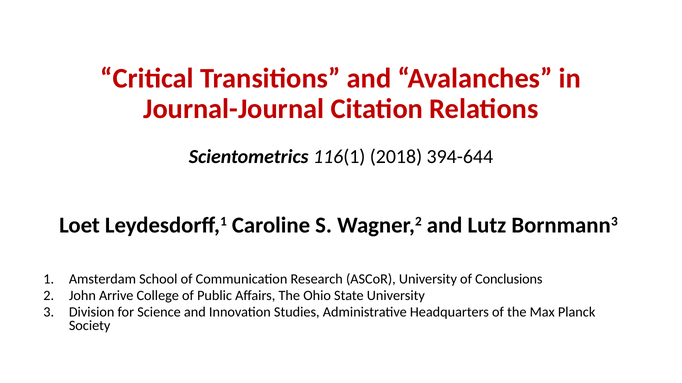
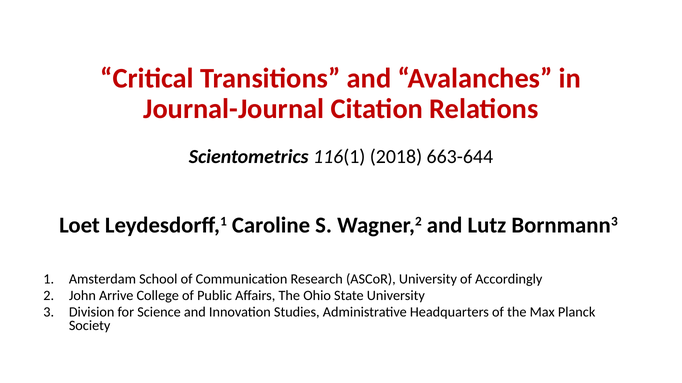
394-644: 394-644 -> 663-644
Conclusions: Conclusions -> Accordingly
